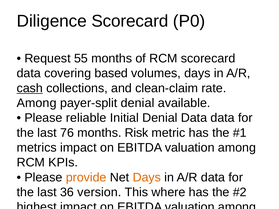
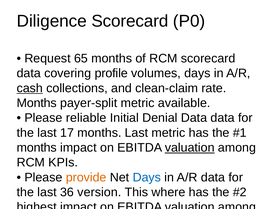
55: 55 -> 65
based: based -> profile
Among at (37, 103): Among -> Months
payer-split denial: denial -> metric
76: 76 -> 17
months Risk: Risk -> Last
metrics at (37, 148): metrics -> months
valuation at (190, 148) underline: none -> present
Days at (147, 178) colour: orange -> blue
